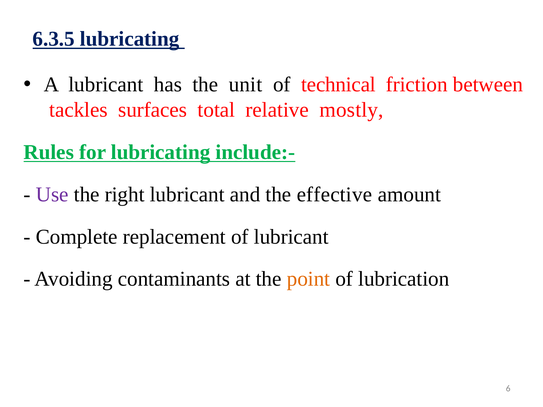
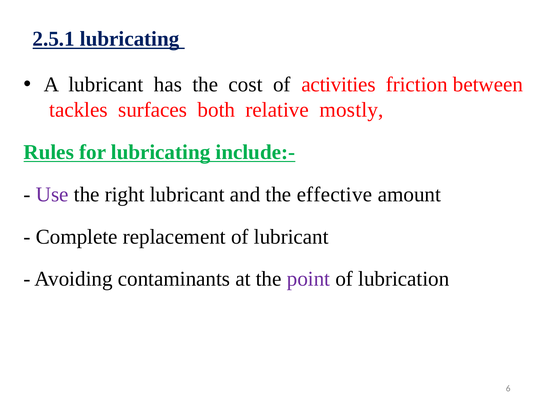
6.3.5: 6.3.5 -> 2.5.1
unit: unit -> cost
technical: technical -> activities
total: total -> both
point colour: orange -> purple
